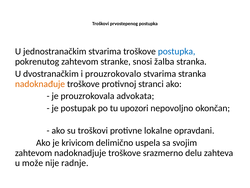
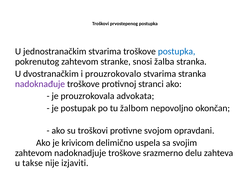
nadoknađuje colour: orange -> purple
upozori: upozori -> žalbom
lokalne: lokalne -> svojom
može: može -> takse
radnje: radnje -> izjaviti
